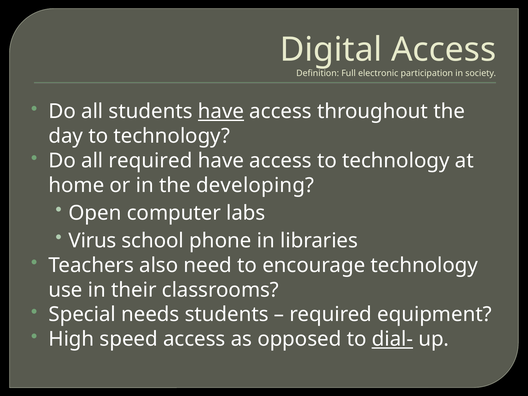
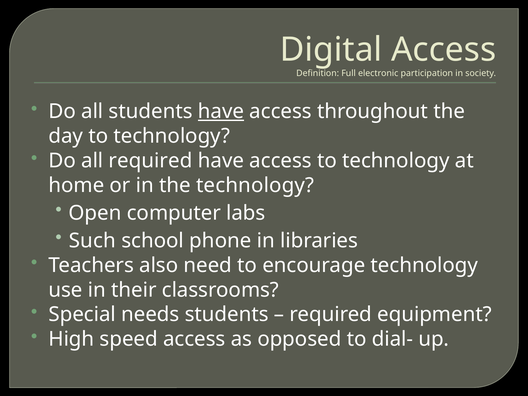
the developing: developing -> technology
Virus: Virus -> Such
dial- underline: present -> none
